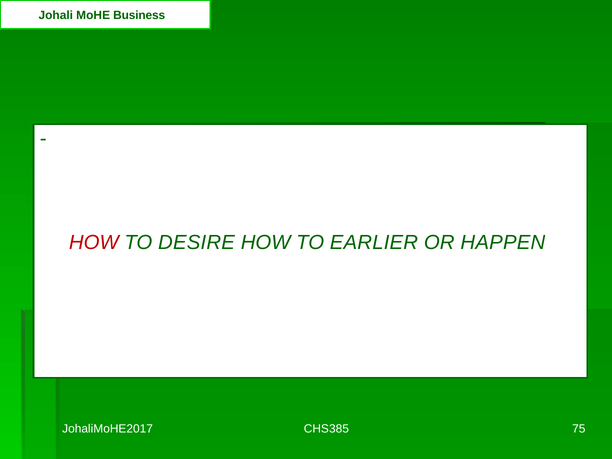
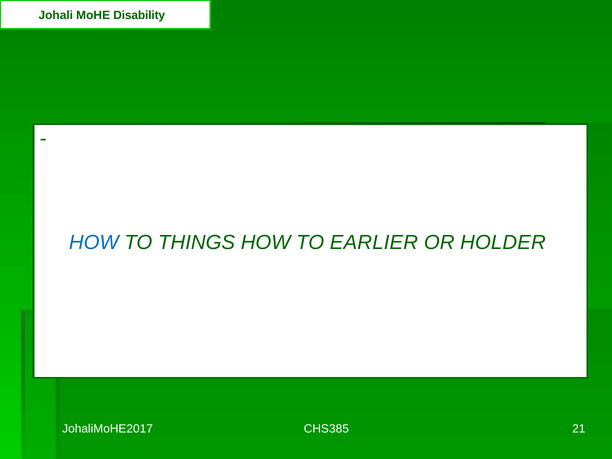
Business: Business -> Disability
HOW at (94, 243) colour: red -> blue
DESIRE: DESIRE -> THINGS
HAPPEN: HAPPEN -> HOLDER
75: 75 -> 21
